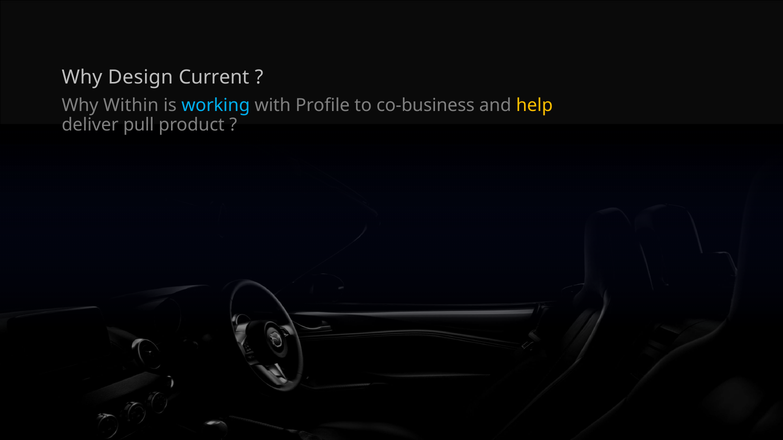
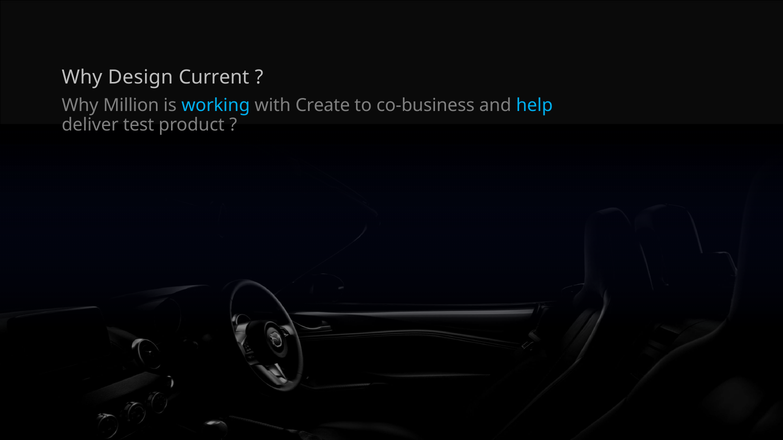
Within: Within -> Million
Profile: Profile -> Create
help colour: yellow -> light blue
pull: pull -> test
